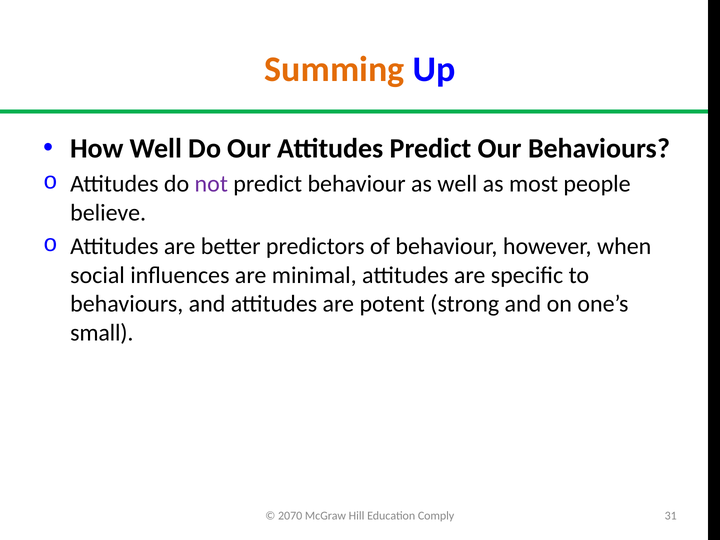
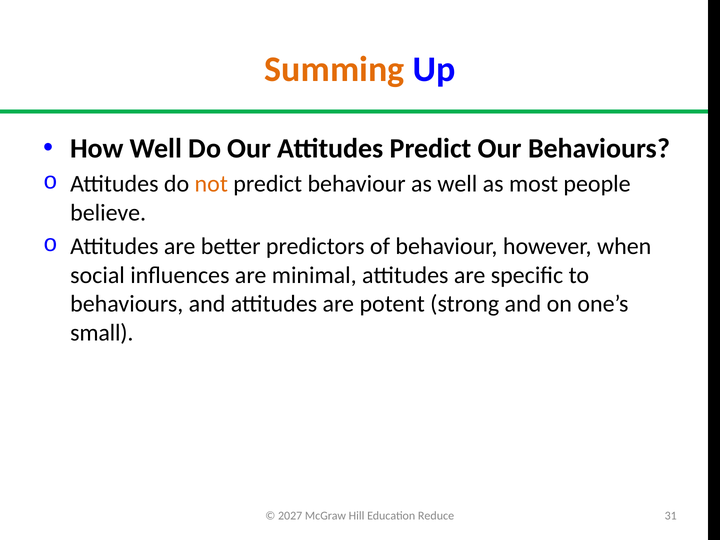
not colour: purple -> orange
2070: 2070 -> 2027
Comply: Comply -> Reduce
